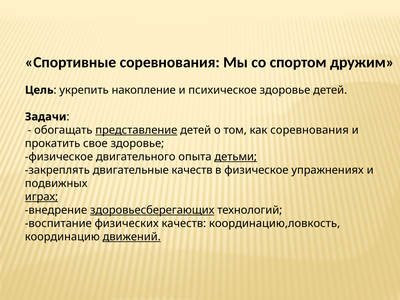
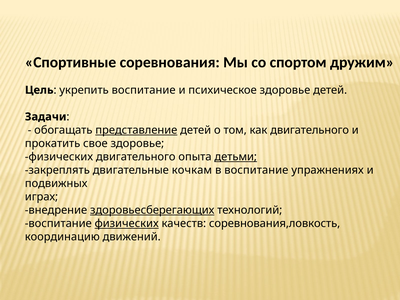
укрепить накопление: накопление -> воспитание
как соревнования: соревнования -> двигательного
физическое at (59, 157): физическое -> физических
двигательные качеств: качеств -> кочкам
в физическое: физическое -> воспитание
играх underline: present -> none
физических at (127, 223) underline: none -> present
координацию,ловкость: координацию,ловкость -> соревнования,ловкость
движений underline: present -> none
